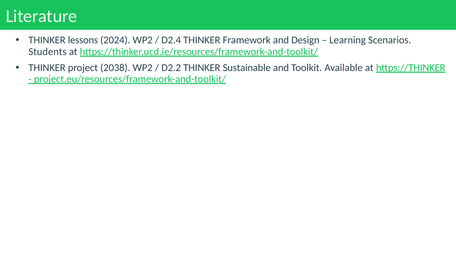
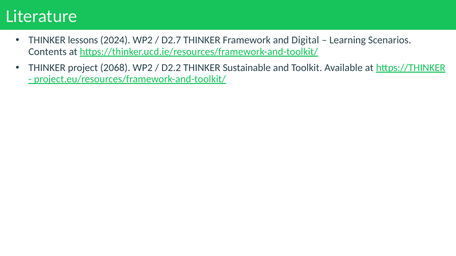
D2.4: D2.4 -> D2.7
Design: Design -> Digital
Students: Students -> Contents
2038: 2038 -> 2068
